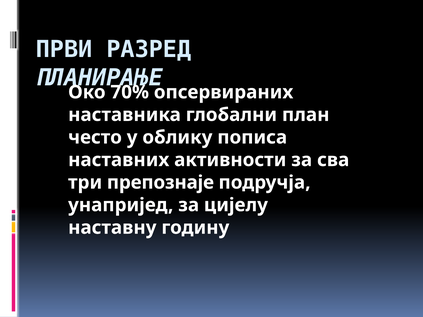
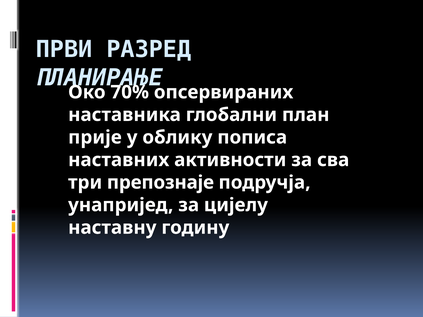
често: често -> прије
